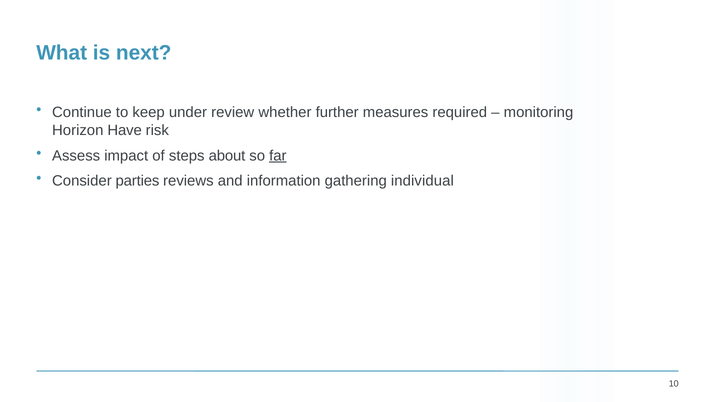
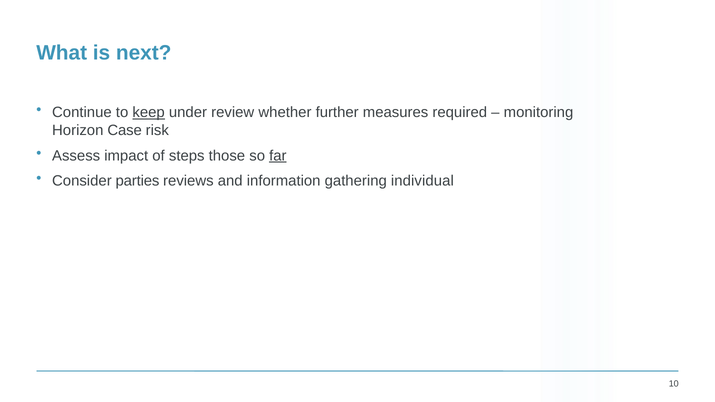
keep underline: none -> present
Have: Have -> Case
about: about -> those
